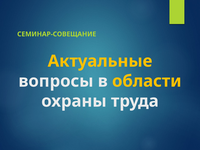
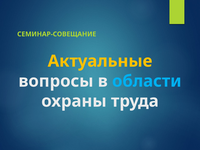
области colour: yellow -> light blue
